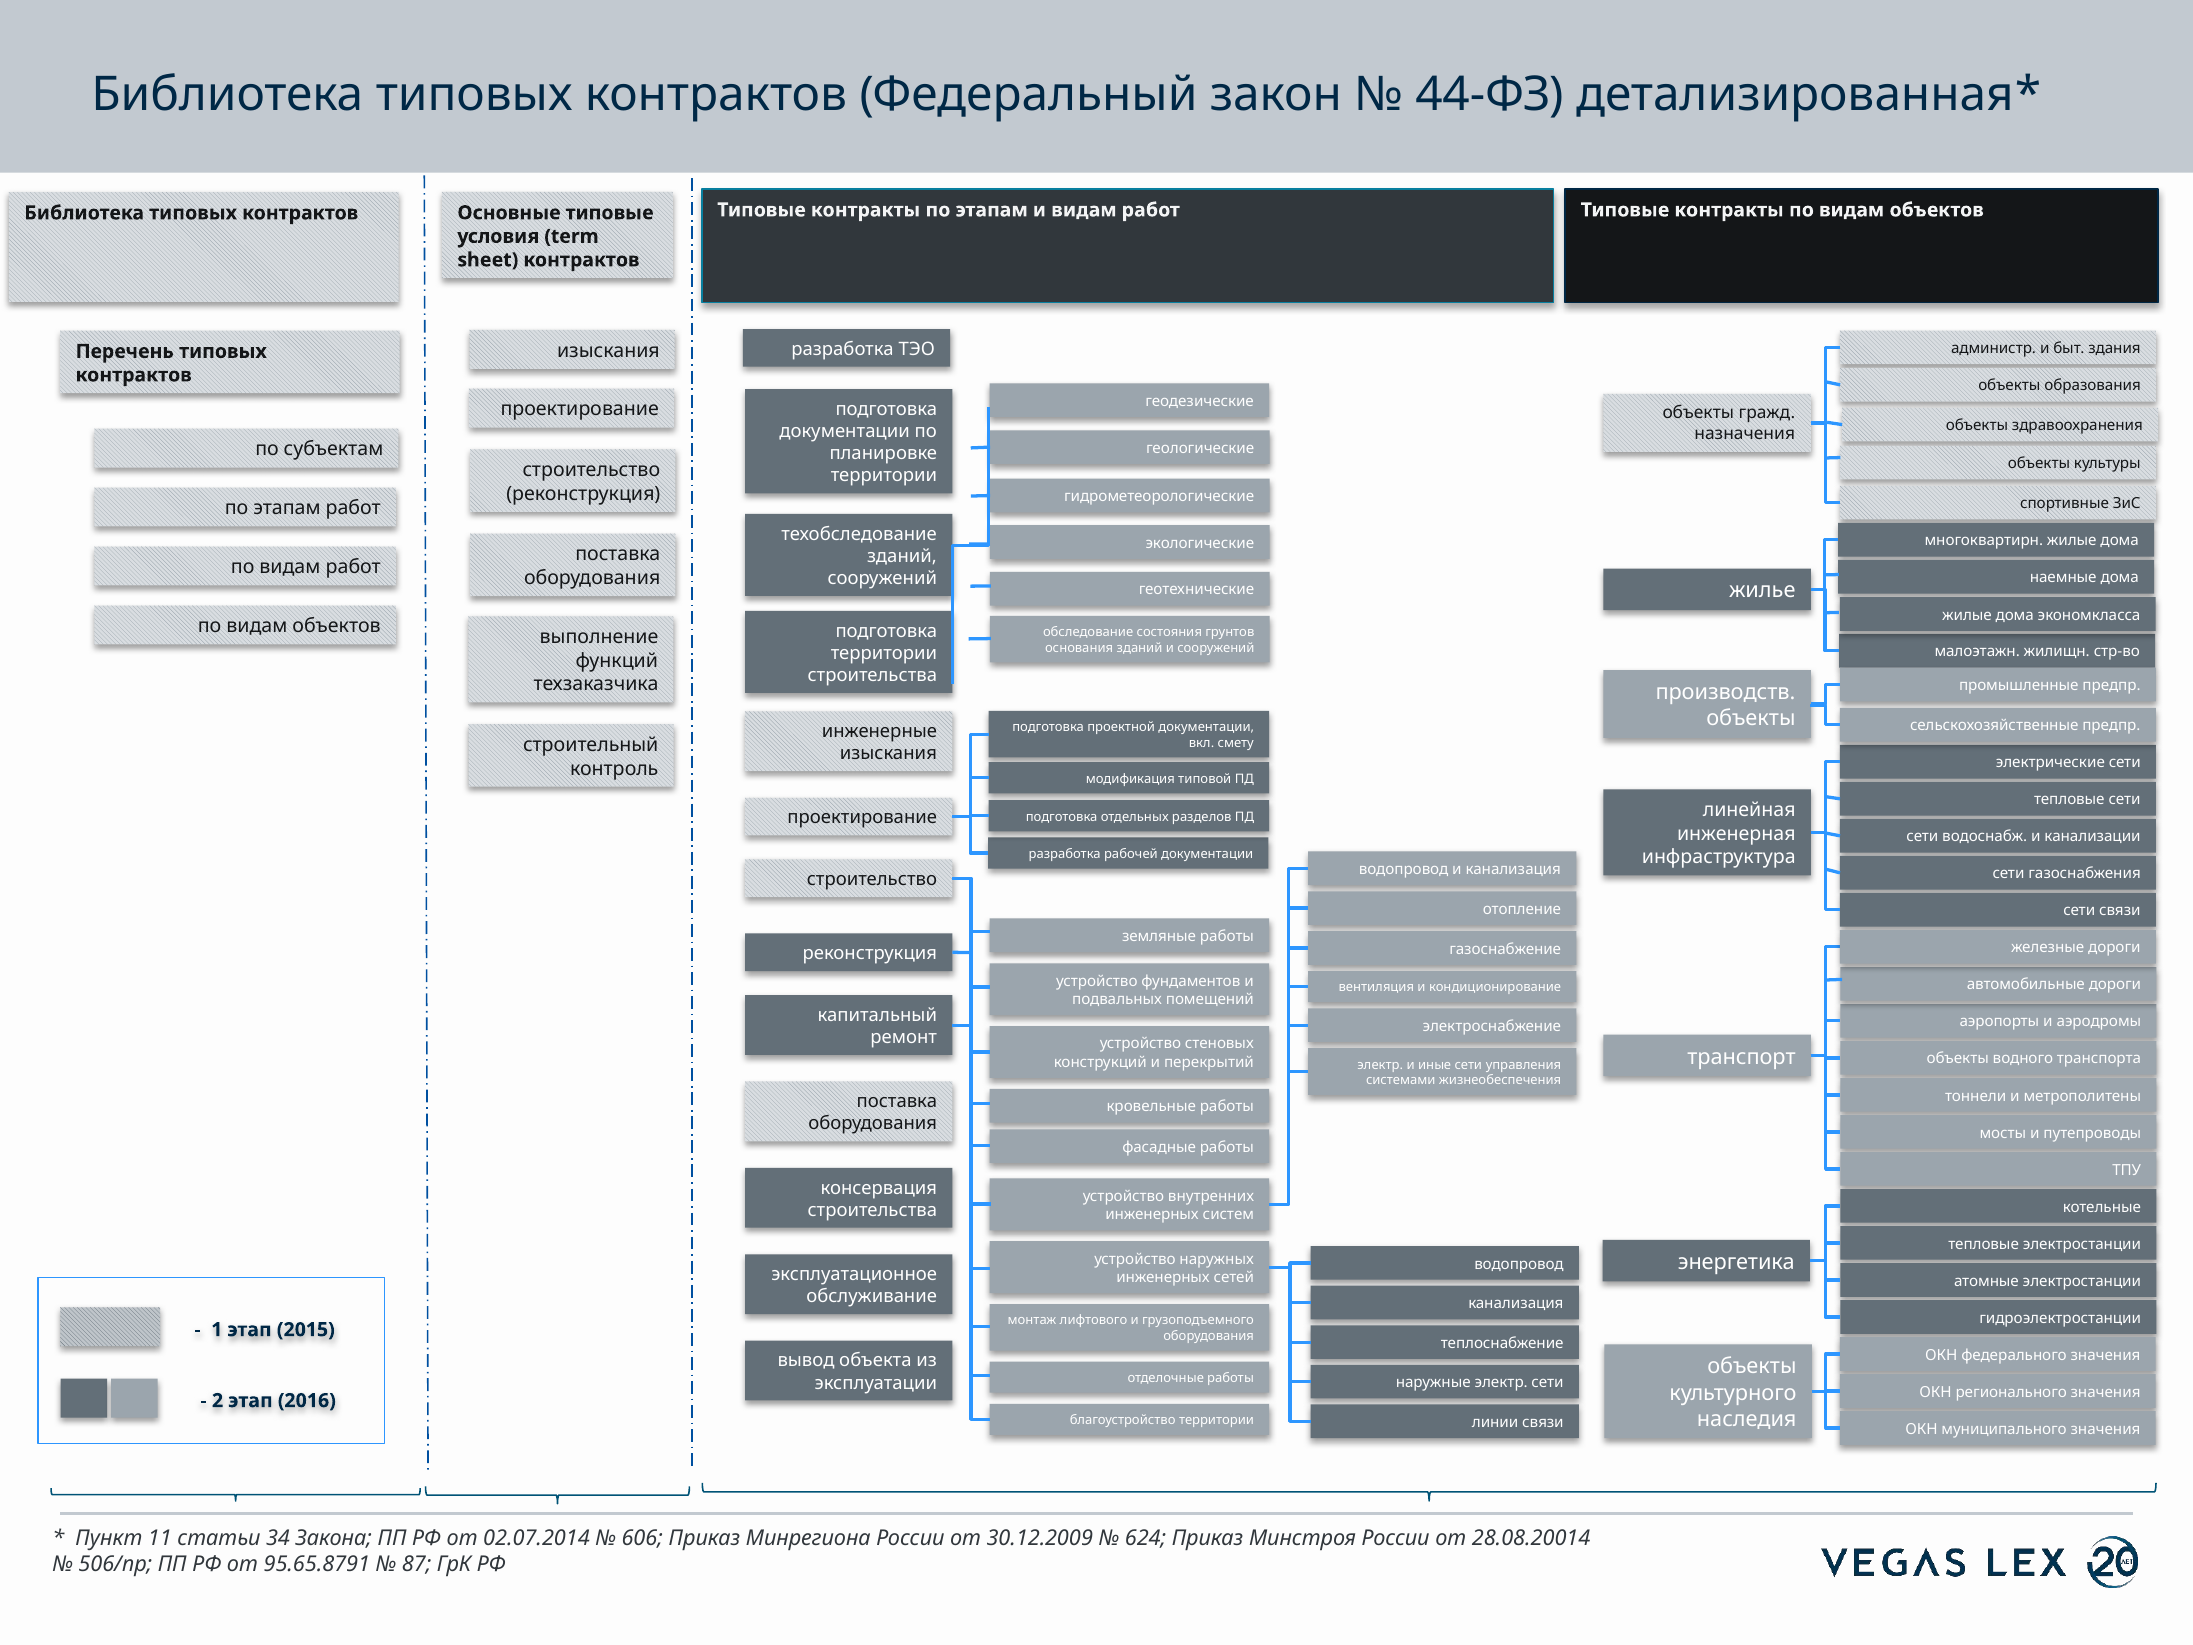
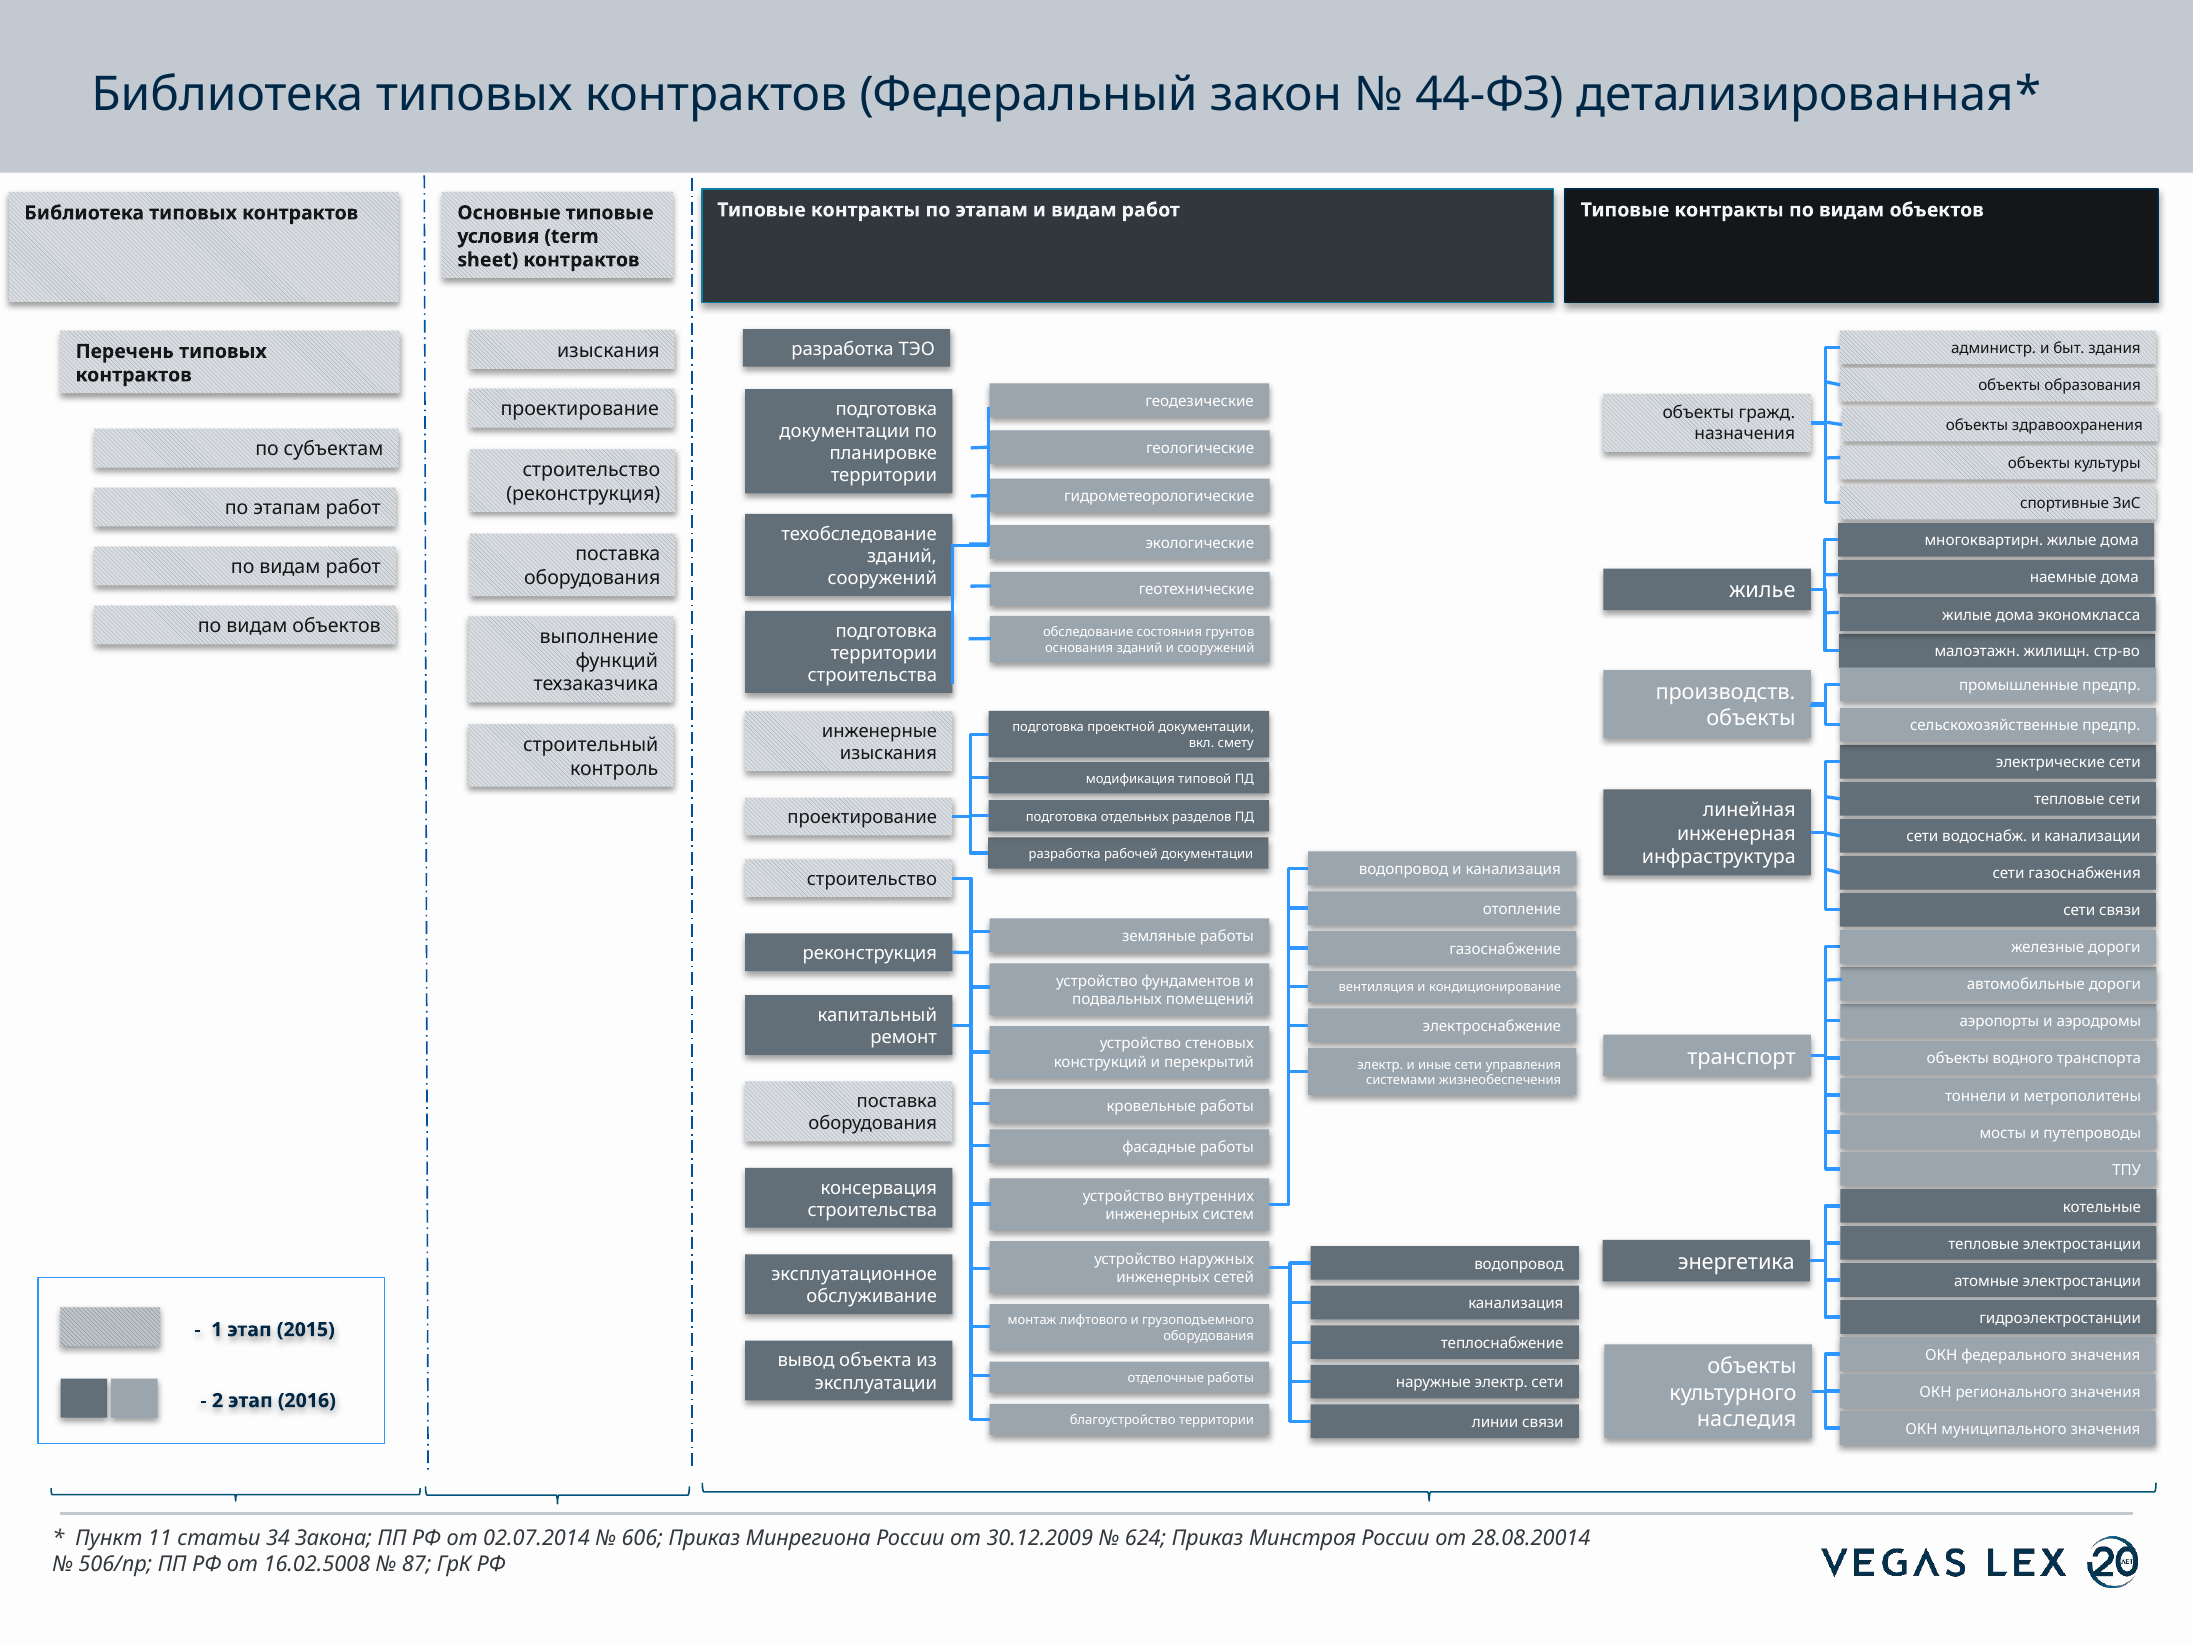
95.65.8791: 95.65.8791 -> 16.02.5008
